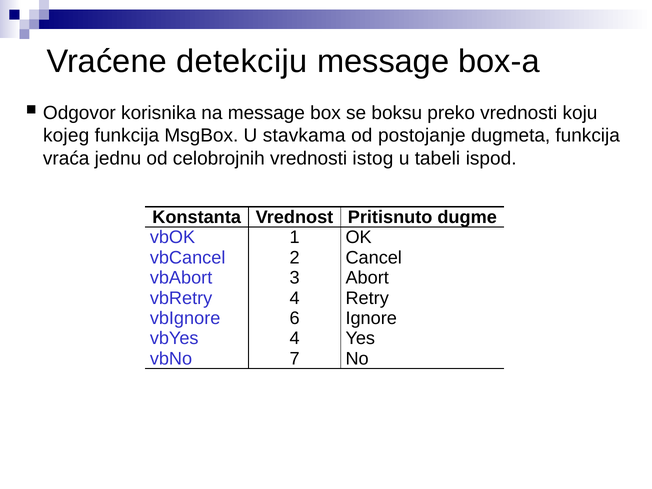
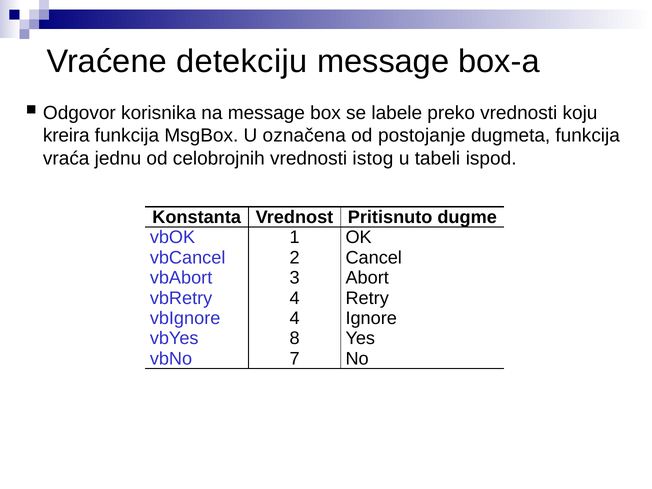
boksu: boksu -> labele
kojeg: kojeg -> kreira
stavkama: stavkama -> označena
vbIgnore 6: 6 -> 4
vbYes 4: 4 -> 8
